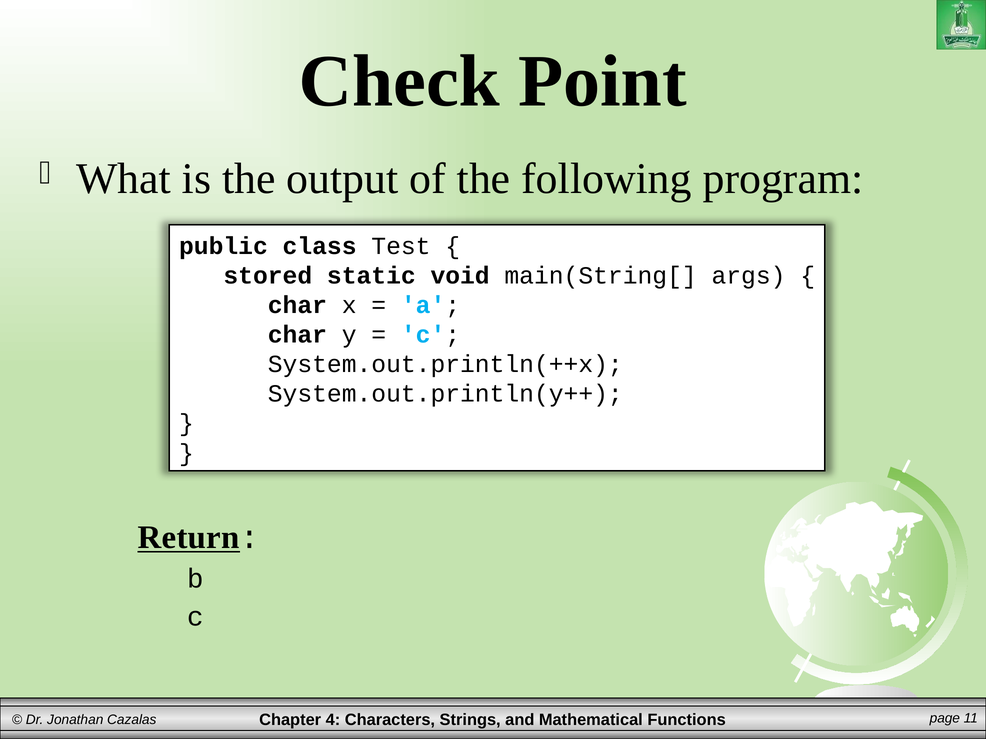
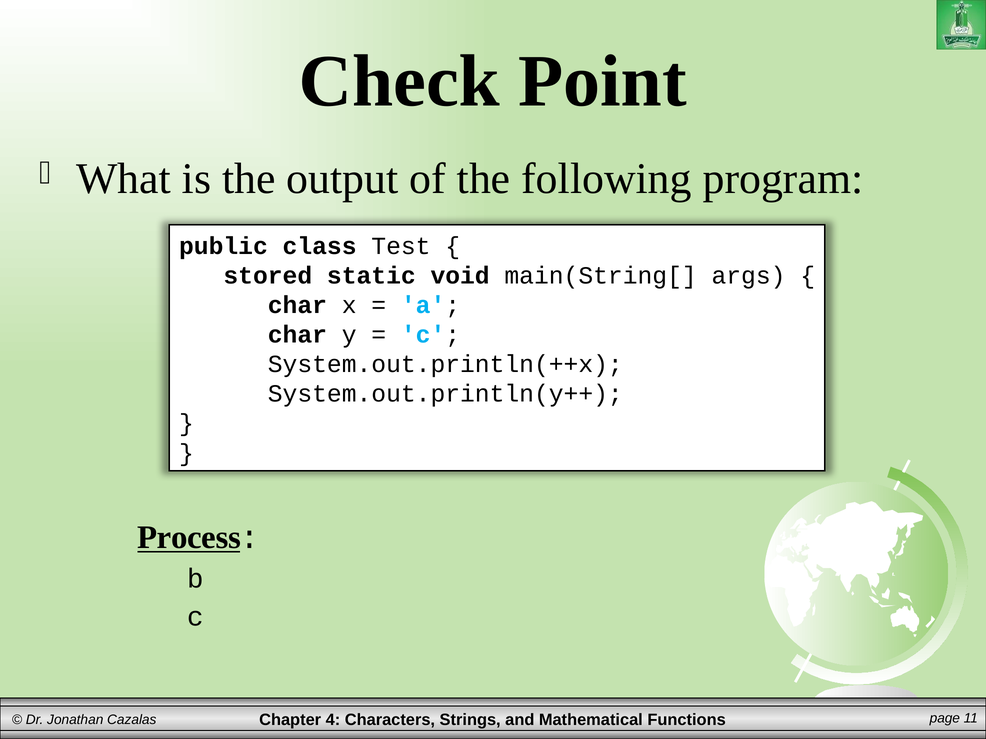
Return: Return -> Process
